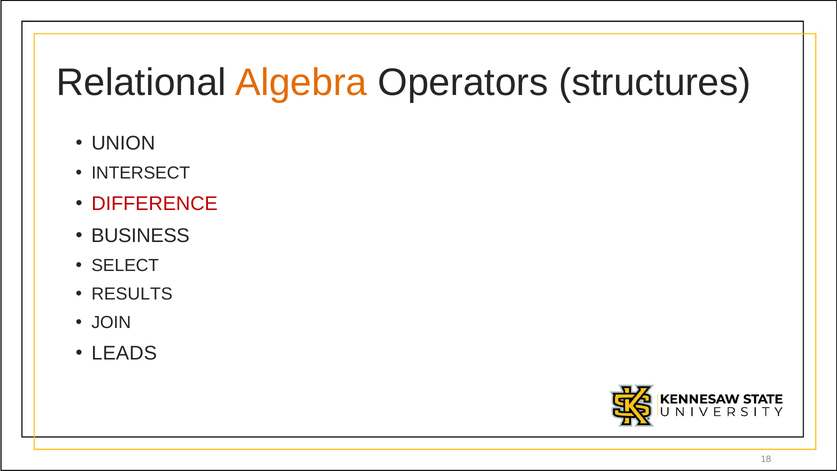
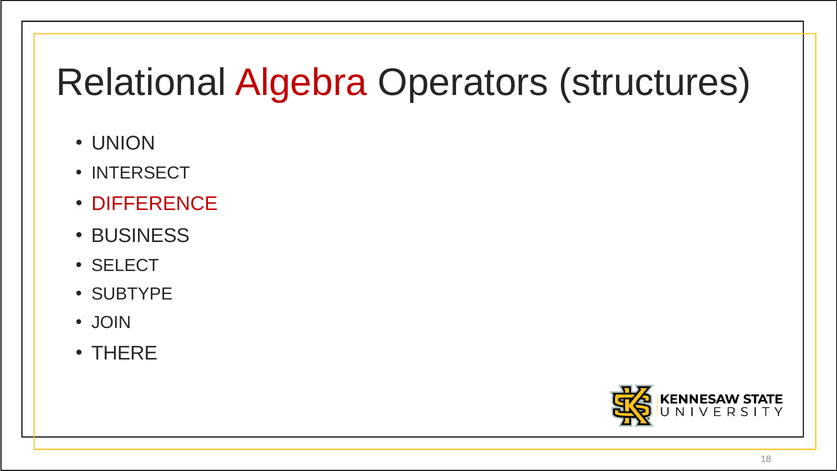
Algebra colour: orange -> red
RESULTS: RESULTS -> SUBTYPE
LEADS: LEADS -> THERE
